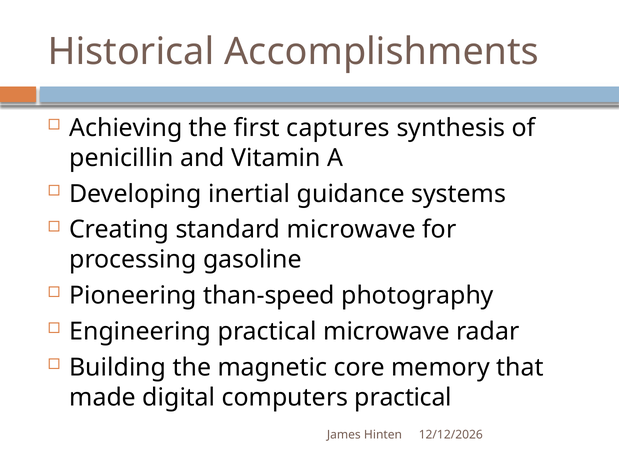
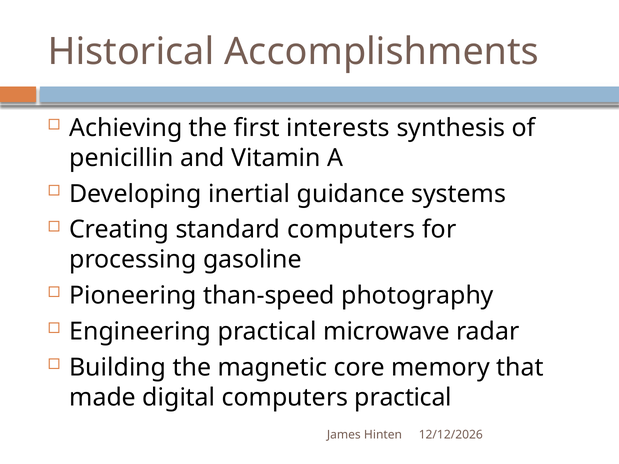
captures: captures -> interests
standard microwave: microwave -> computers
